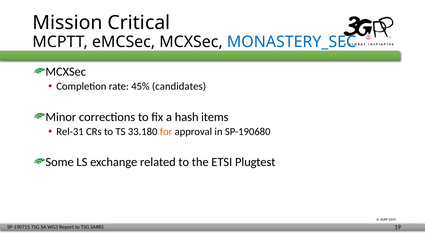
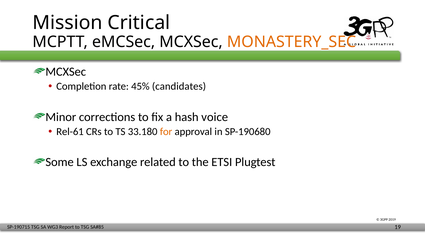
MONASTERY_SEC colour: blue -> orange
items: items -> voice
Rel-31: Rel-31 -> Rel-61
